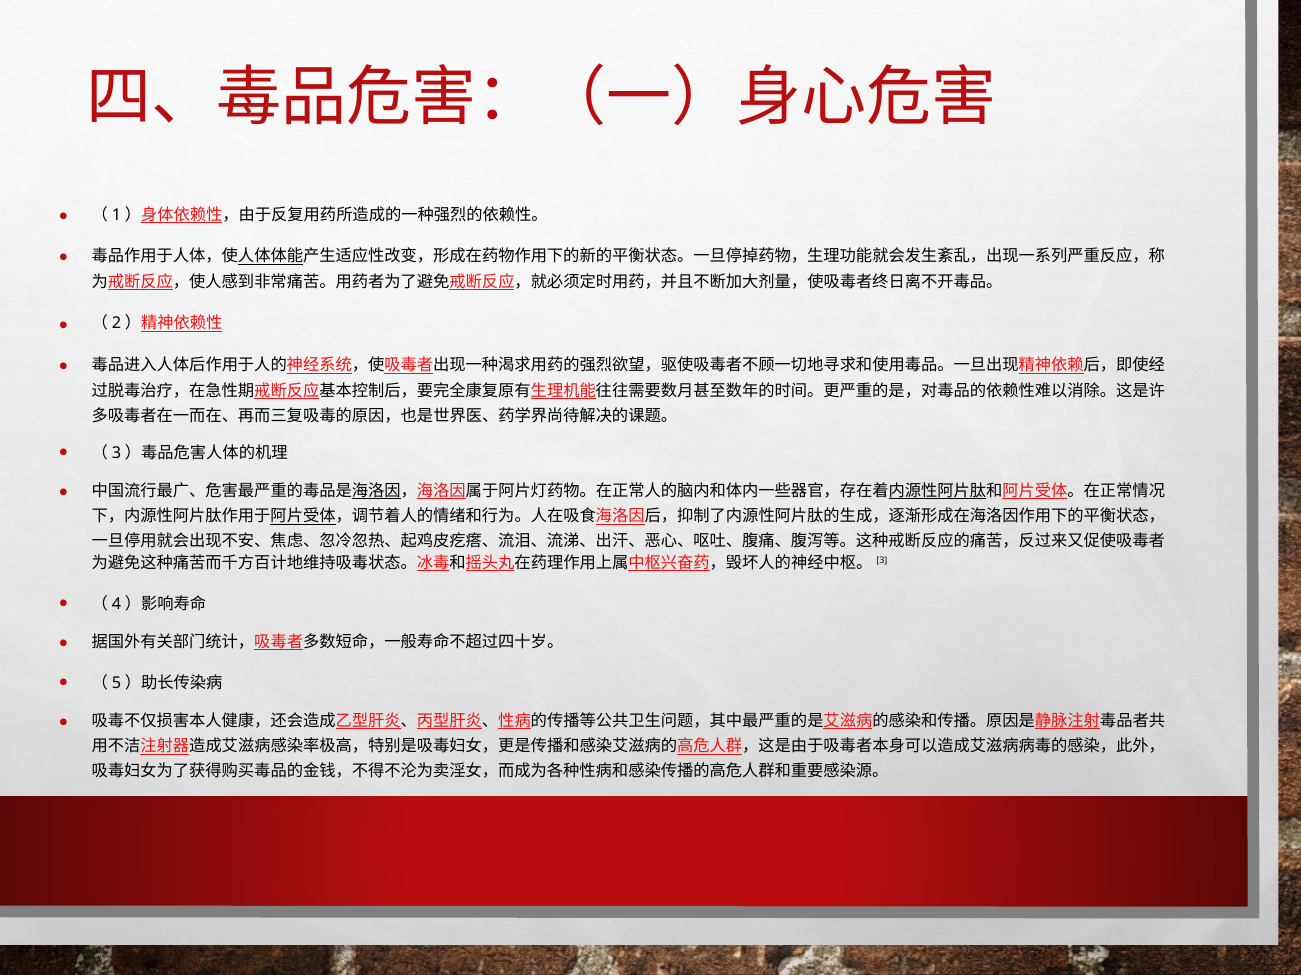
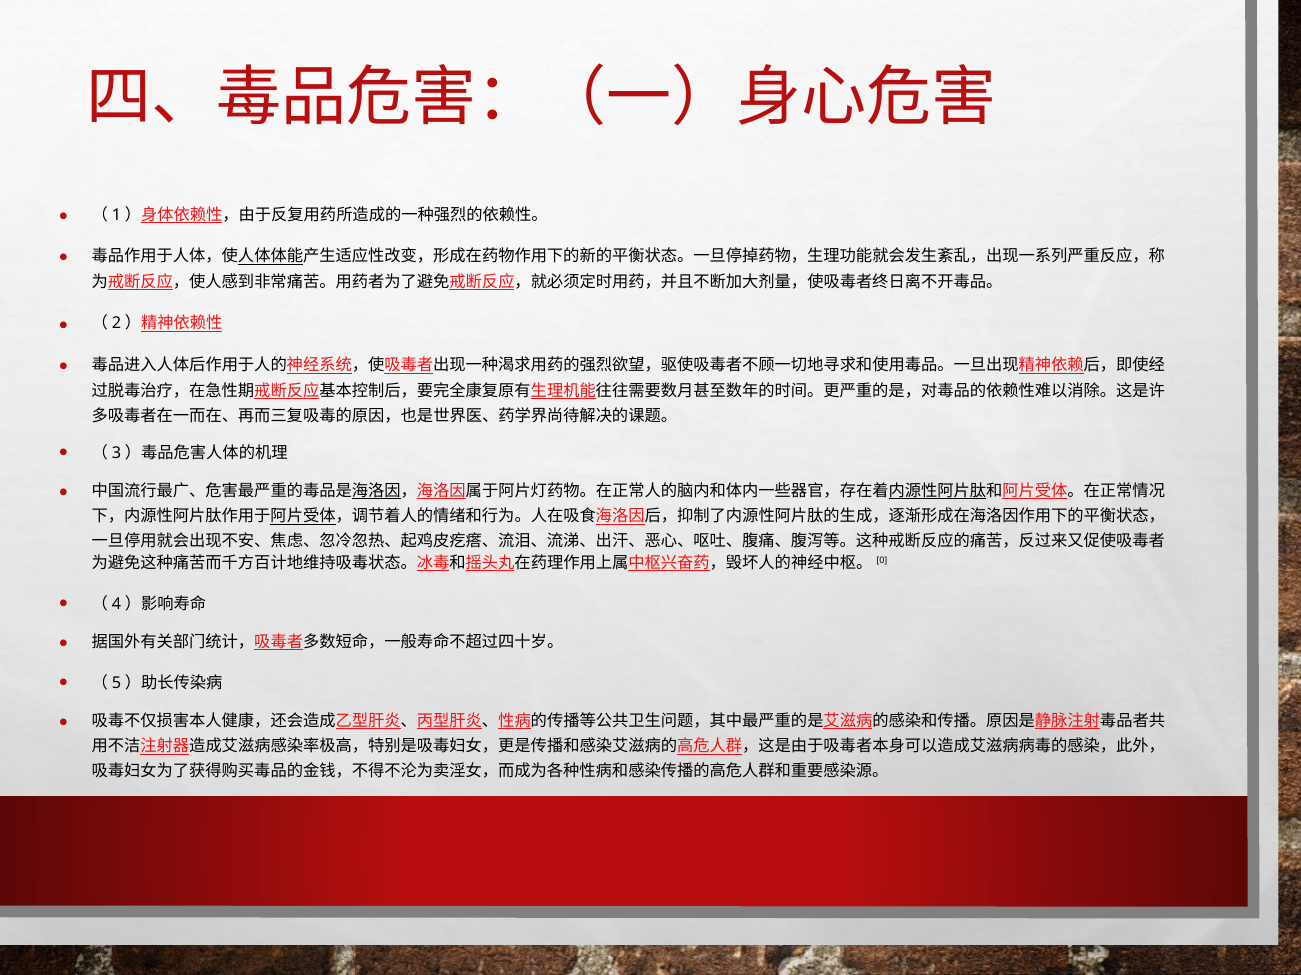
3: 3 -> 0
